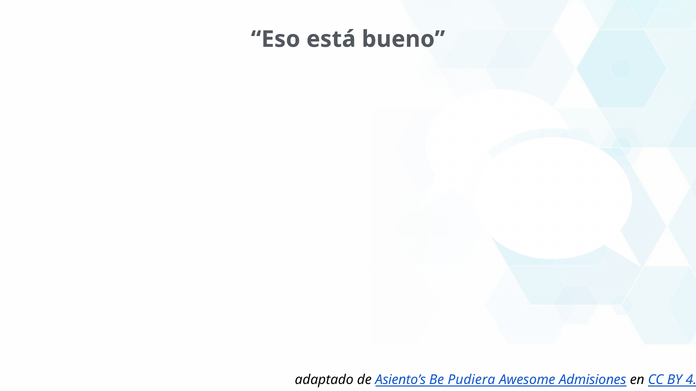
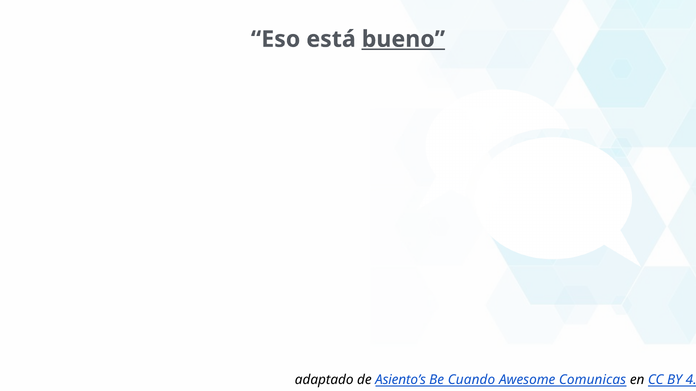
bueno underline: none -> present
Pudiera: Pudiera -> Cuando
Admisiones: Admisiones -> Comunicas
